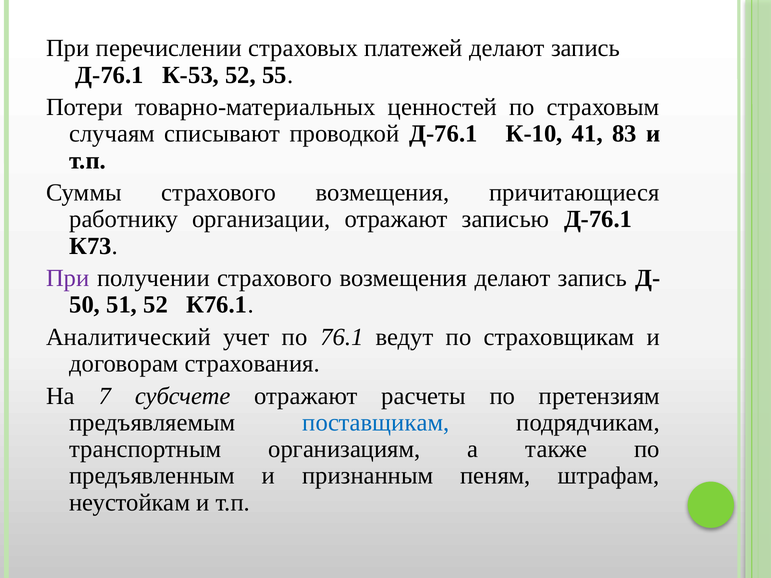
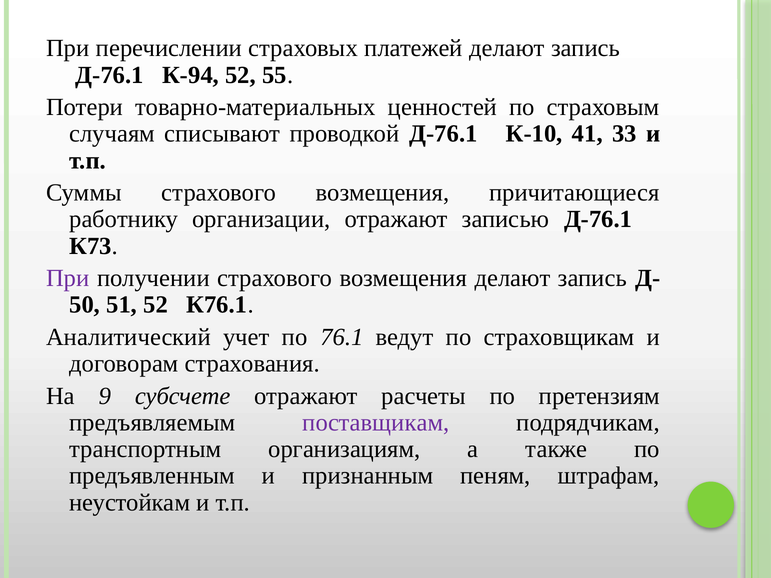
К-53: К-53 -> К-94
83: 83 -> 33
7: 7 -> 9
поставщикам colour: blue -> purple
